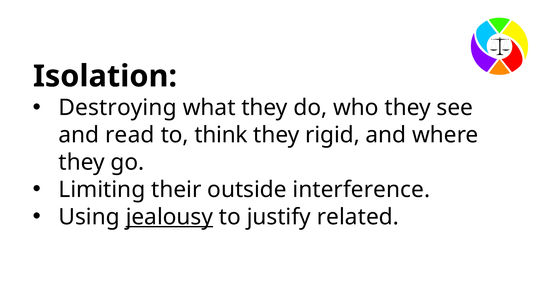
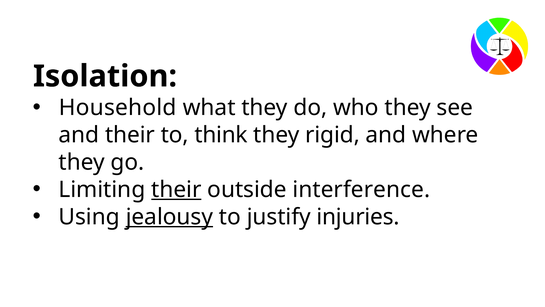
Destroying: Destroying -> Household
and read: read -> their
their at (176, 189) underline: none -> present
related: related -> injuries
